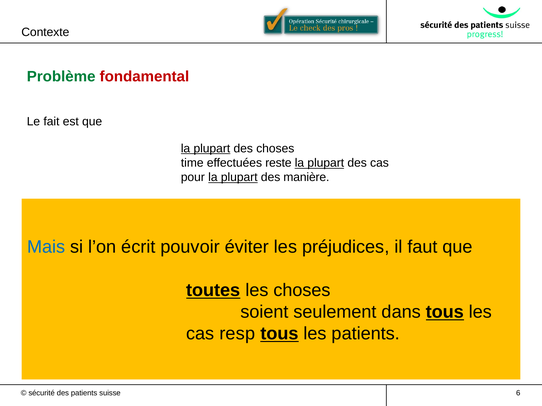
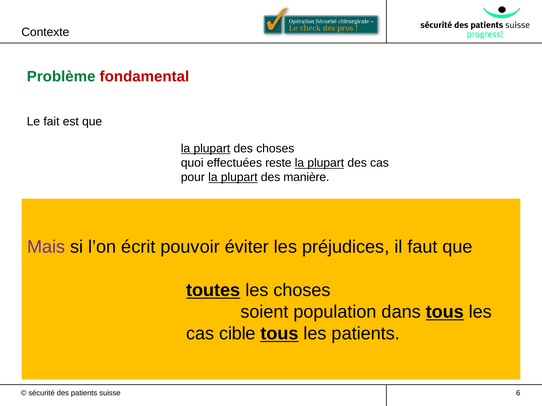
time: time -> quoi
Mais colour: blue -> purple
seulement: seulement -> population
resp: resp -> cible
